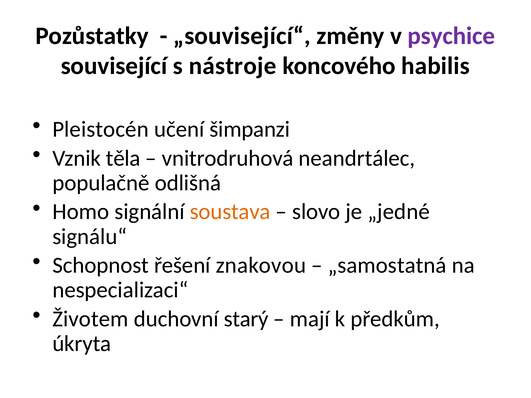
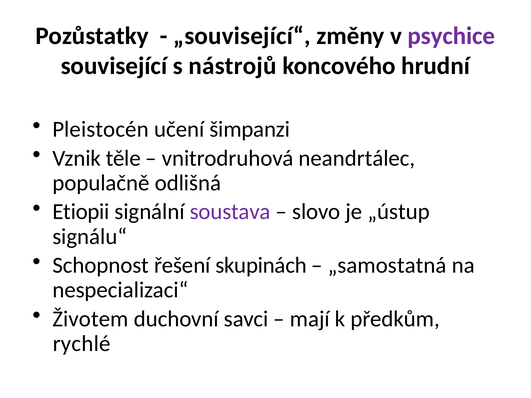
nástroje: nástroje -> nástrojů
habilis: habilis -> hrudní
těla: těla -> těle
Homo: Homo -> Etiopii
soustava colour: orange -> purple
„jedné: „jedné -> „ústup
znakovou: znakovou -> skupinách
starý: starý -> savci
úkryta: úkryta -> rychlé
